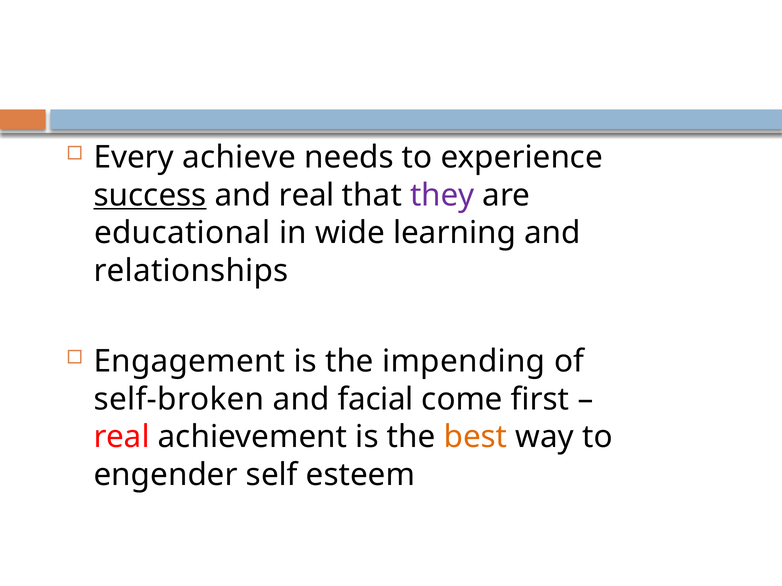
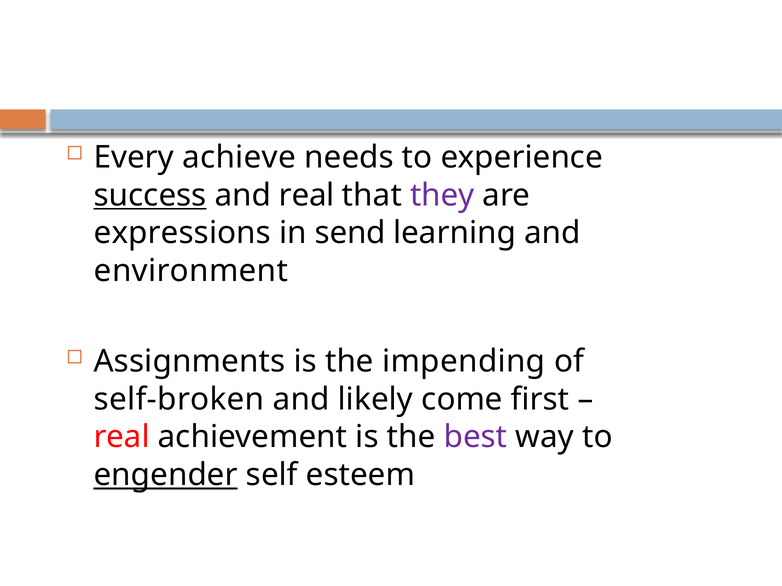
educational: educational -> expressions
wide: wide -> send
relationships: relationships -> environment
Engagement: Engagement -> Assignments
facial: facial -> likely
best colour: orange -> purple
engender underline: none -> present
